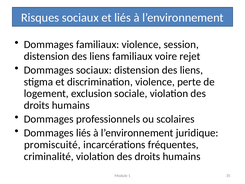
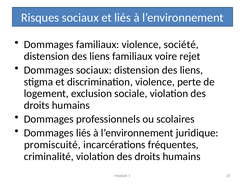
session: session -> société
